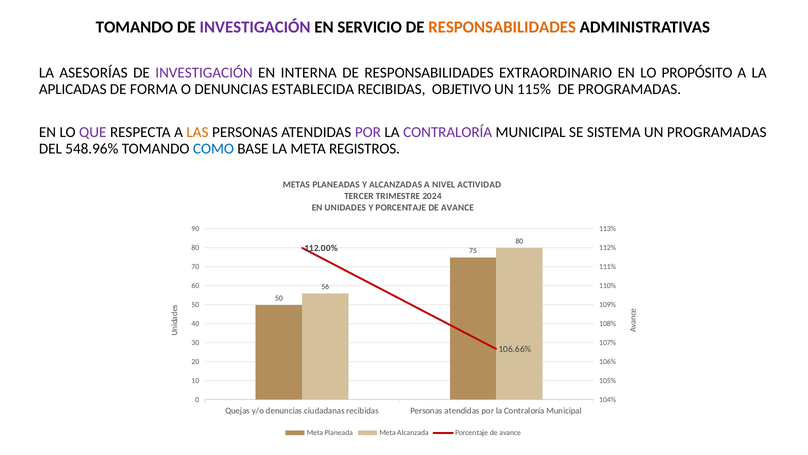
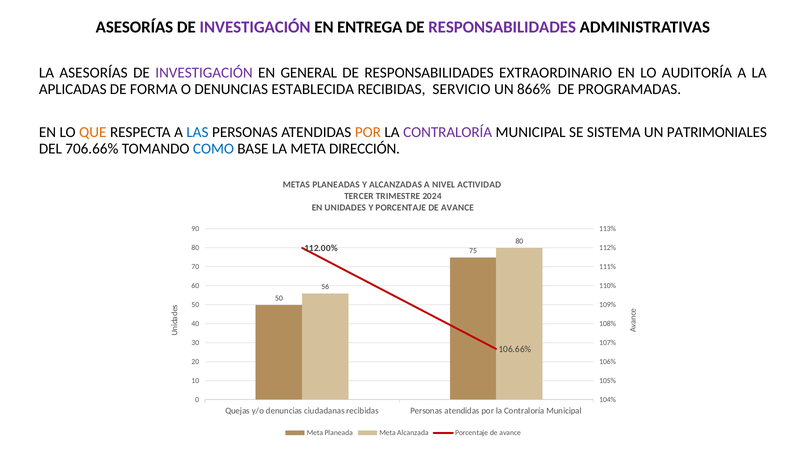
TOMANDO at (134, 27): TOMANDO -> ASESORÍAS
SERVICIO: SERVICIO -> ENTREGA
RESPONSABILIDADES at (502, 27) colour: orange -> purple
INTERNA: INTERNA -> GENERAL
PROPÓSITO: PROPÓSITO -> AUDITORÍA
OBJETIVO: OBJETIVO -> SERVICIO
115%: 115% -> 866%
QUE colour: purple -> orange
LAS colour: orange -> blue
POR at (368, 132) colour: purple -> orange
UN PROGRAMADAS: PROGRAMADAS -> PATRIMONIALES
548.96%: 548.96% -> 706.66%
REGISTROS: REGISTROS -> DIRECCIÓN
